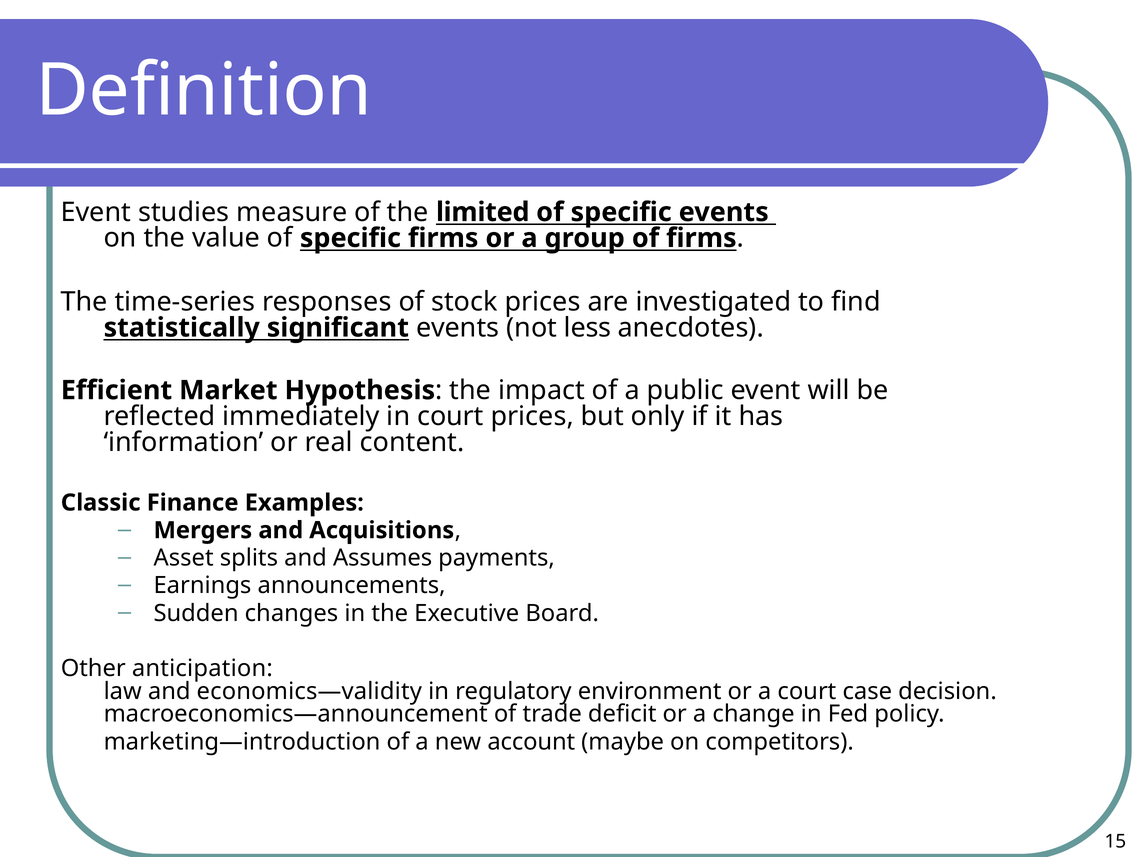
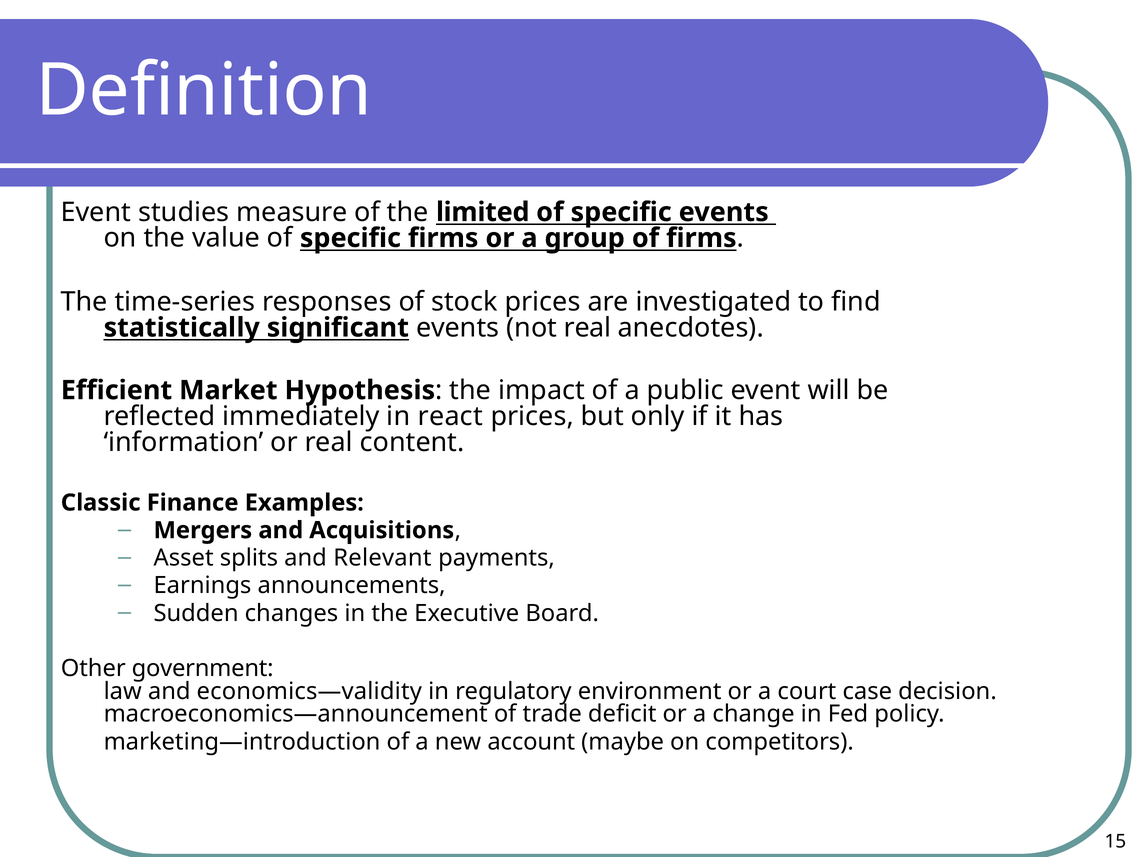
not less: less -> real
in court: court -> react
Assumes: Assumes -> Relevant
anticipation: anticipation -> government
